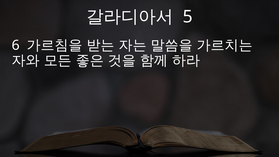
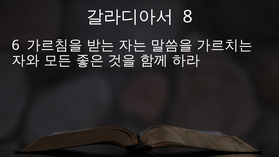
5: 5 -> 8
